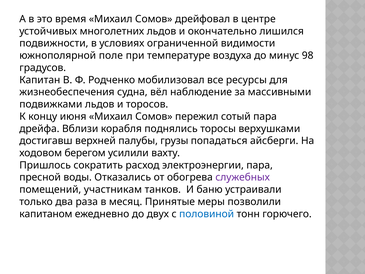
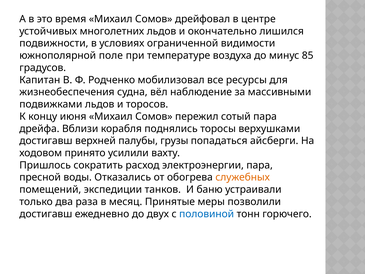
98: 98 -> 85
берегом: берегом -> принято
служебных colour: purple -> orange
участникам: участникам -> экспедиции
капитаном at (46, 214): капитаном -> достигавш
